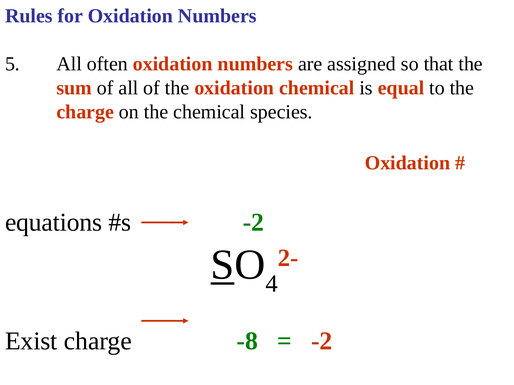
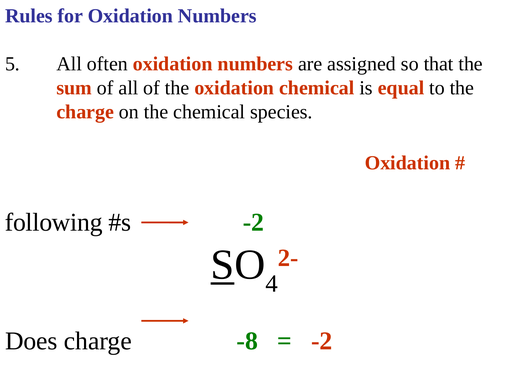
equations: equations -> following
Exist: Exist -> Does
